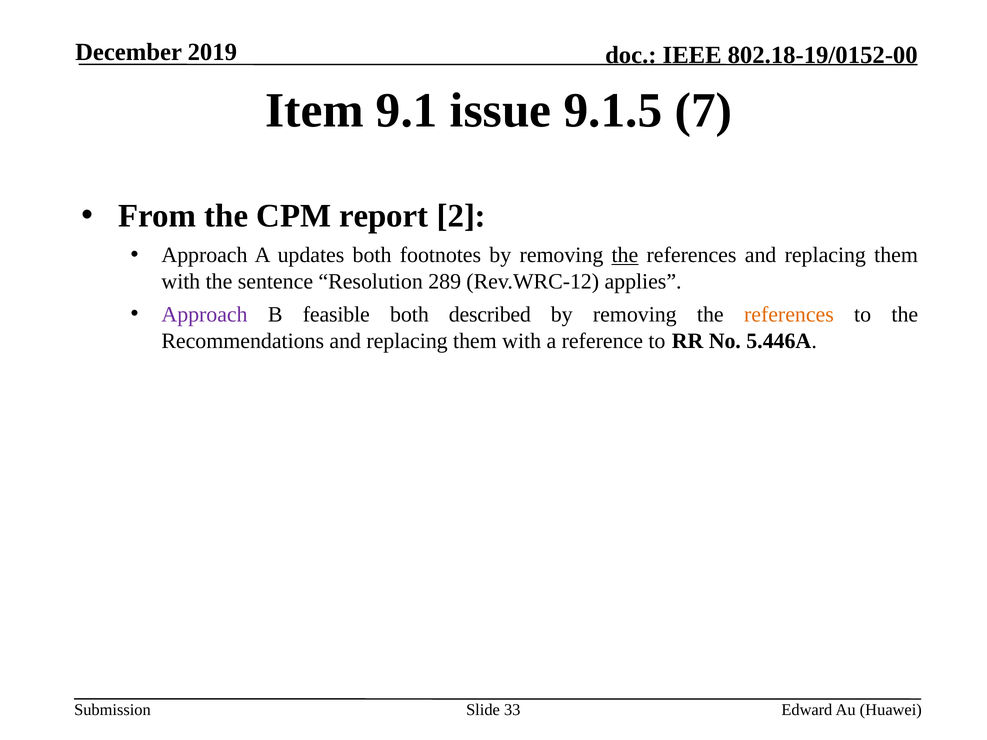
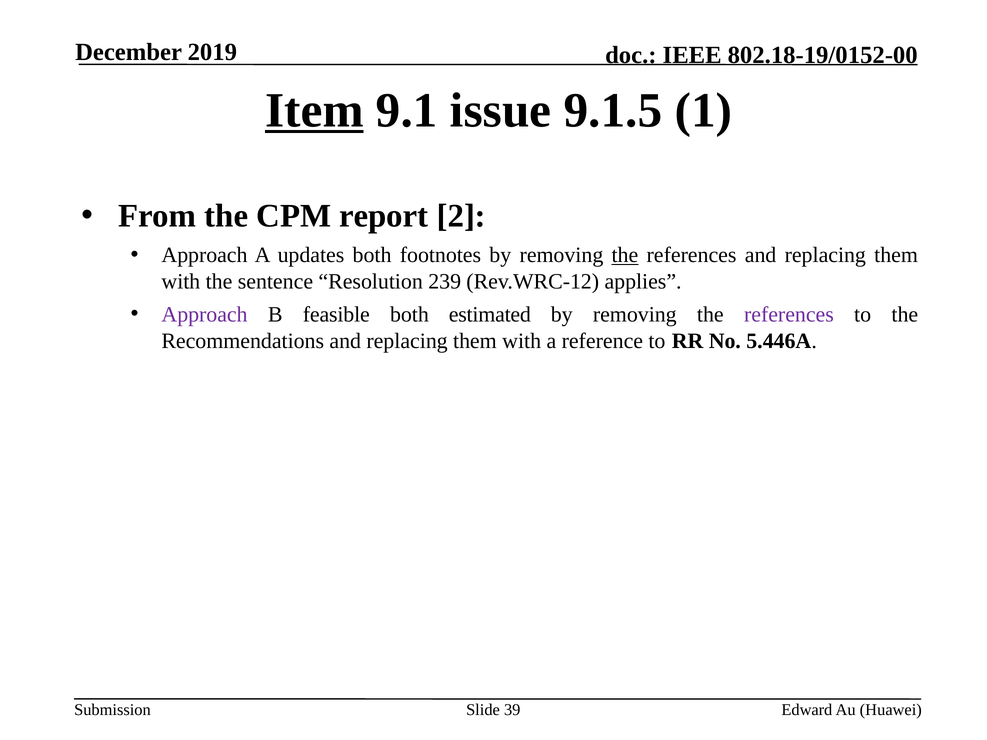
Item underline: none -> present
7: 7 -> 1
289: 289 -> 239
described: described -> estimated
references at (789, 315) colour: orange -> purple
33: 33 -> 39
